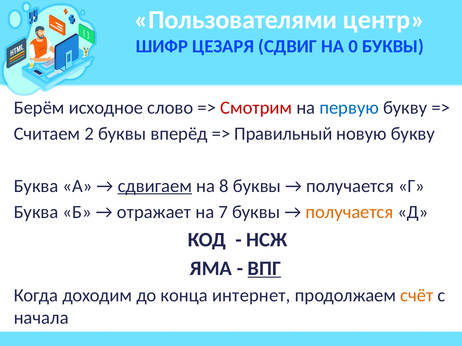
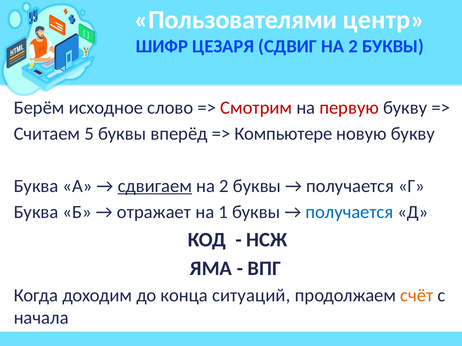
СДВИГ НА 0: 0 -> 2
первую colour: blue -> red
2: 2 -> 5
Правильный: Правильный -> Компьютере
8 at (224, 186): 8 -> 2
7: 7 -> 1
получается at (349, 212) colour: orange -> blue
ВПГ underline: present -> none
интернет: интернет -> ситуаций
